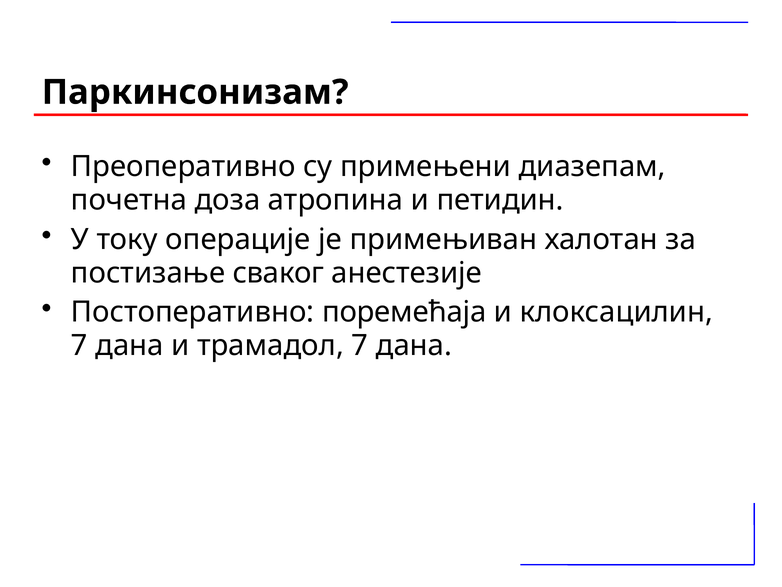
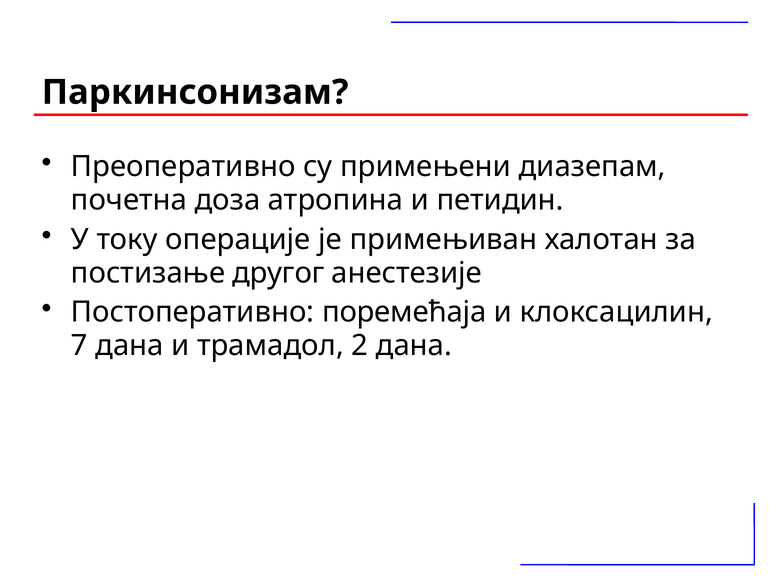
сваког: сваког -> другог
трамадол 7: 7 -> 2
